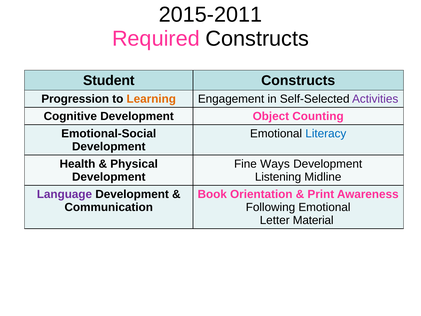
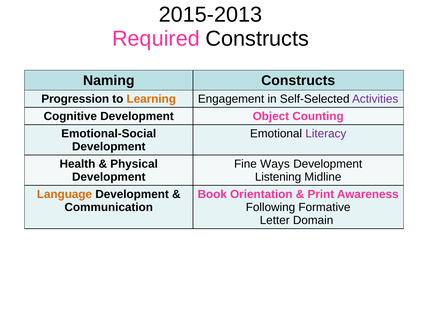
2015-2011: 2015-2011 -> 2015-2013
Student: Student -> Naming
Literacy colour: blue -> purple
Language colour: purple -> orange
Following Emotional: Emotional -> Formative
Material: Material -> Domain
